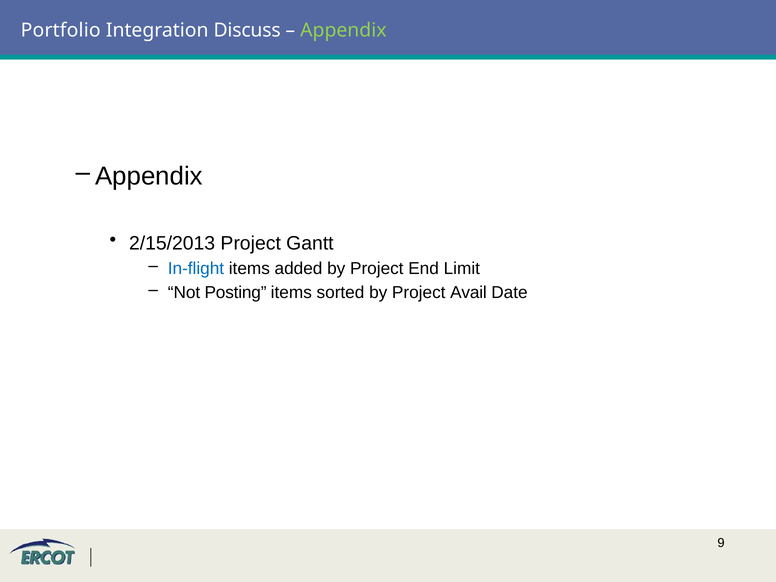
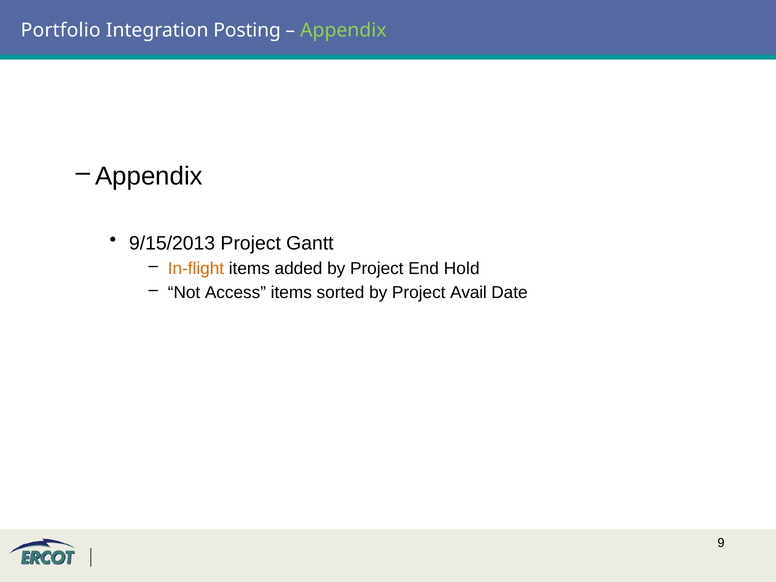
Discuss: Discuss -> Posting
2/15/2013: 2/15/2013 -> 9/15/2013
In-flight colour: blue -> orange
Limit: Limit -> Hold
Posting: Posting -> Access
